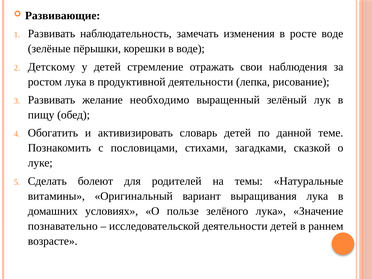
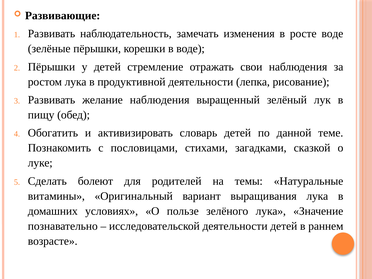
Детскому at (51, 67): Детскому -> Пёрышки
желание необходимо: необходимо -> наблюдения
